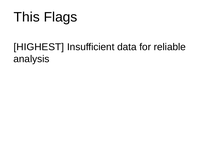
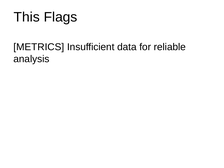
HIGHEST: HIGHEST -> METRICS
